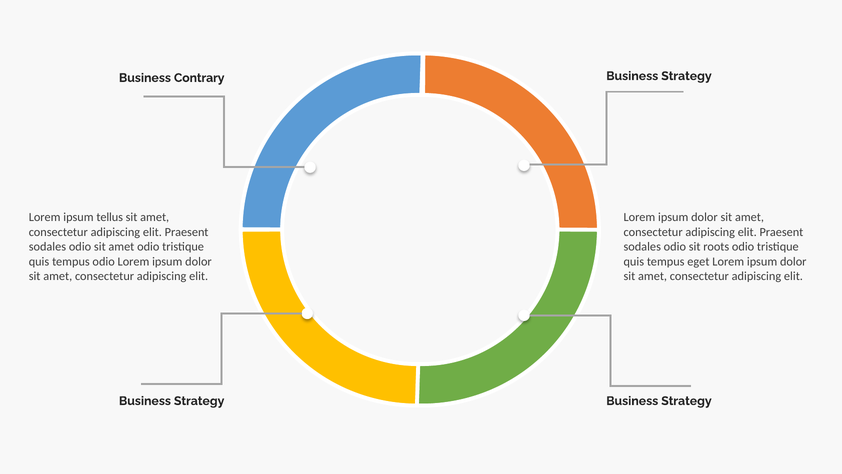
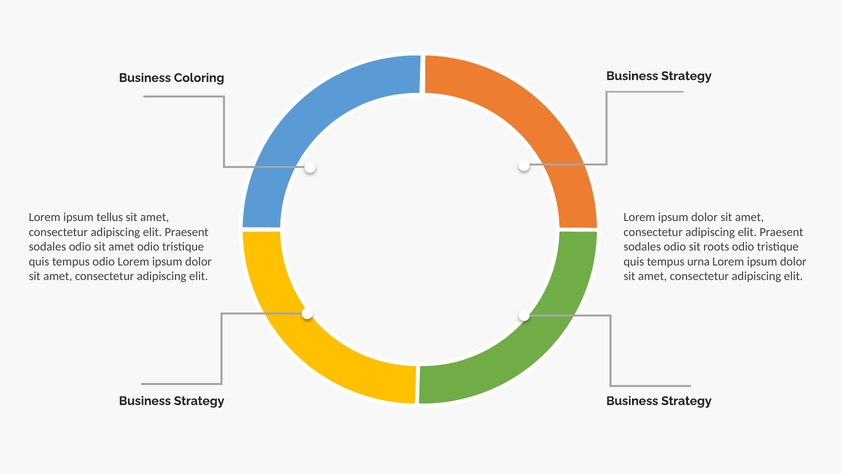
Contrary: Contrary -> Coloring
eget: eget -> urna
